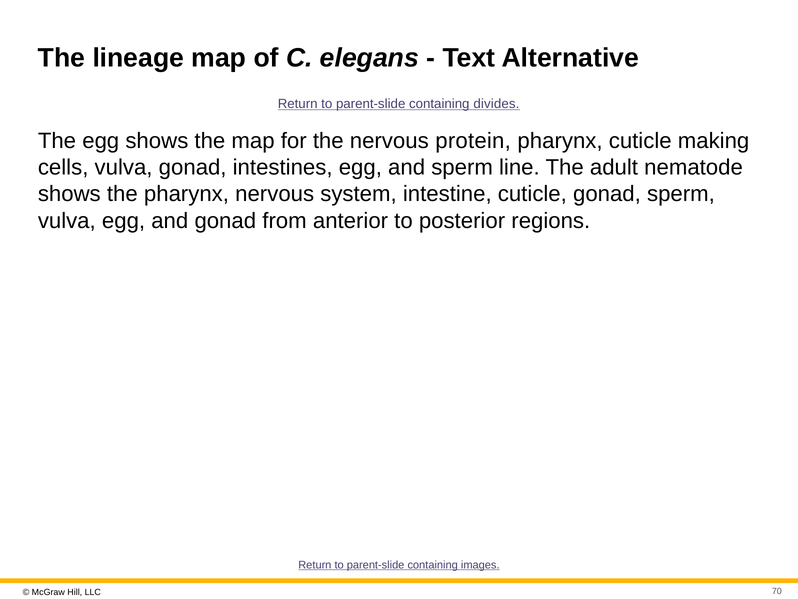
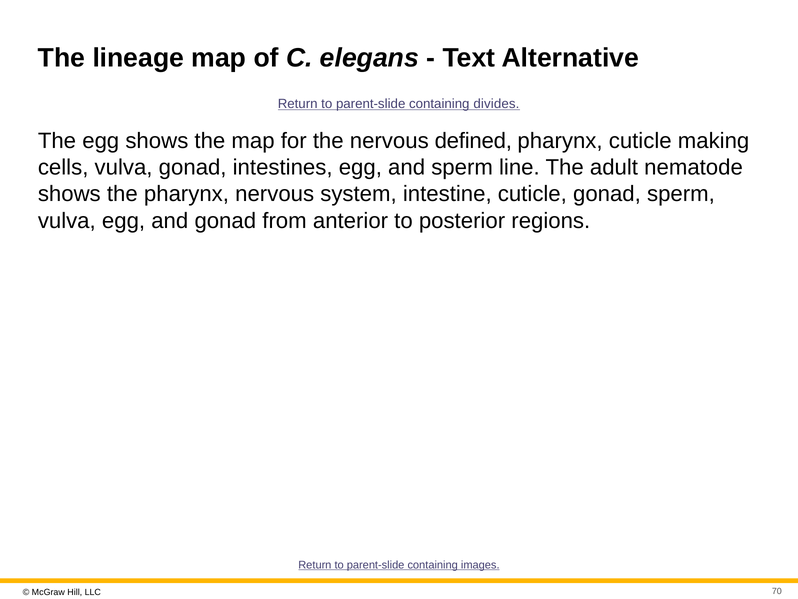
protein: protein -> defined
